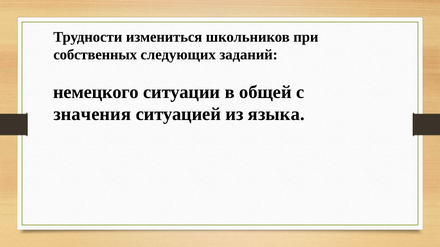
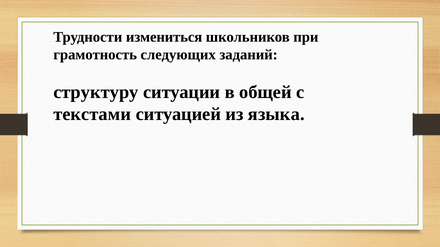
собственных: собственных -> грамотность
немецкого: немецкого -> структуру
значения: значения -> текстами
